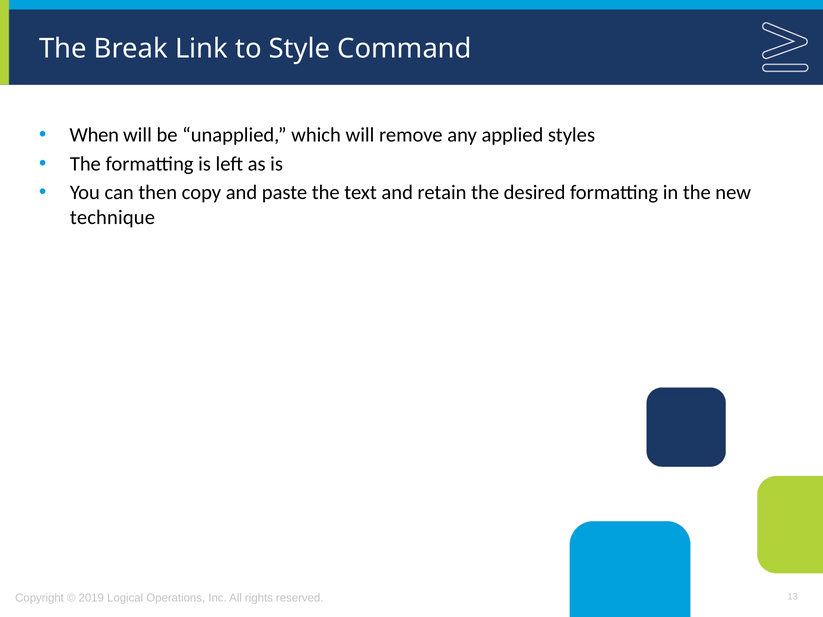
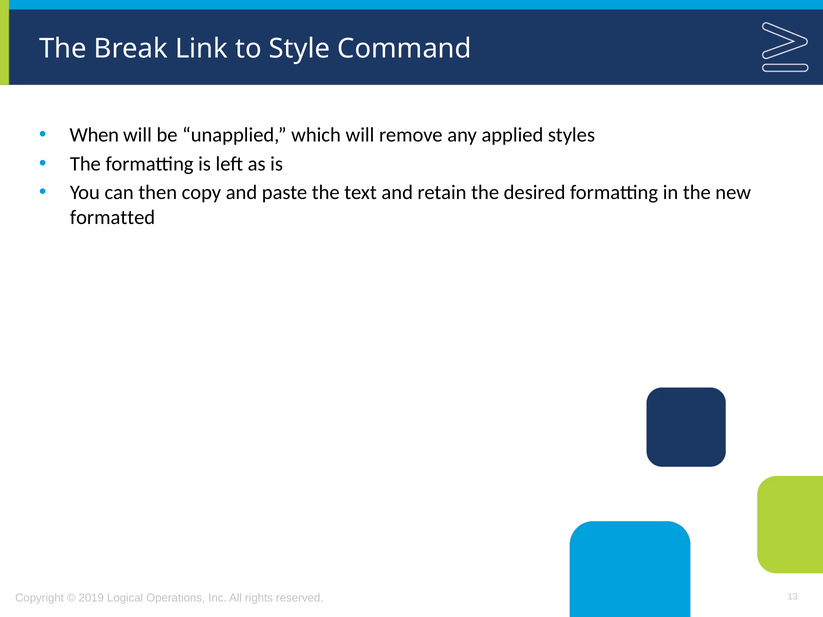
technique: technique -> formatted
